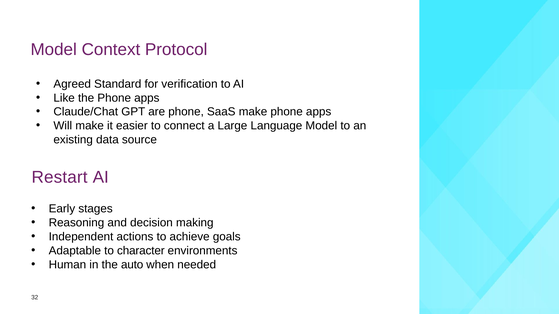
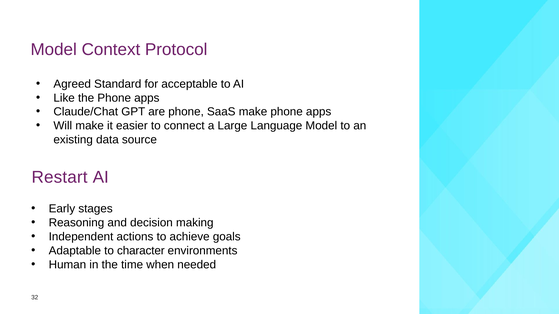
verification: verification -> acceptable
auto: auto -> time
